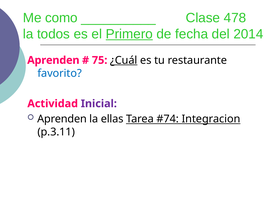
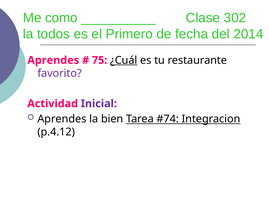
478: 478 -> 302
Primero underline: present -> none
Aprenden at (53, 60): Aprenden -> Aprendes
favorito colour: blue -> purple
Aprenden at (62, 119): Aprenden -> Aprendes
ellas: ellas -> bien
p.3.11: p.3.11 -> p.4.12
